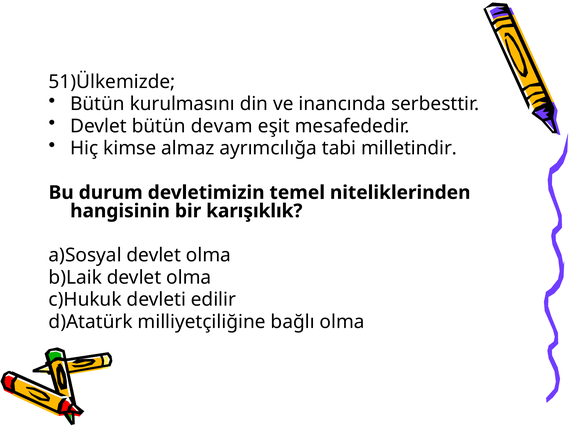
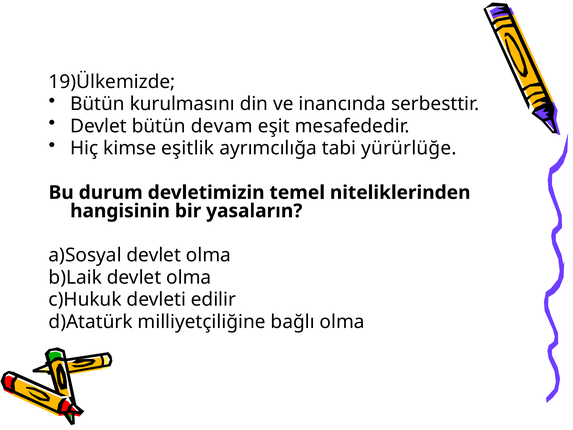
51)Ülkemizde: 51)Ülkemizde -> 19)Ülkemizde
almaz: almaz -> eşitlik
milletindir: milletindir -> yürürlüğe
karışıklık: karışıklık -> yasaların
